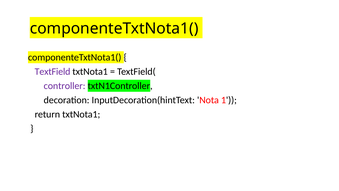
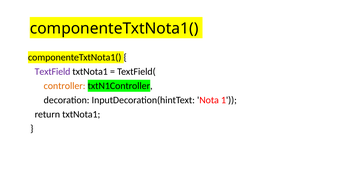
controller colour: purple -> orange
